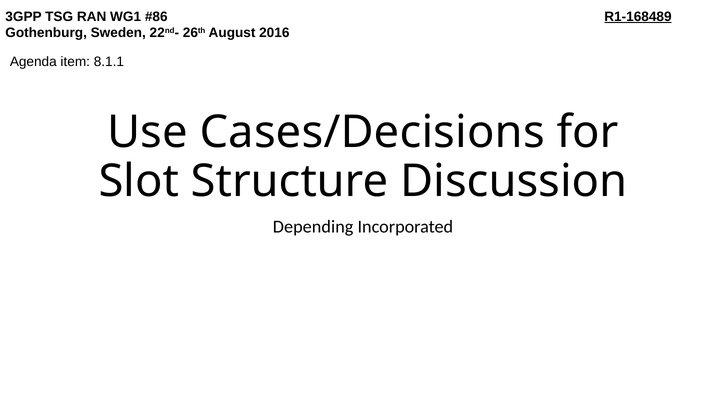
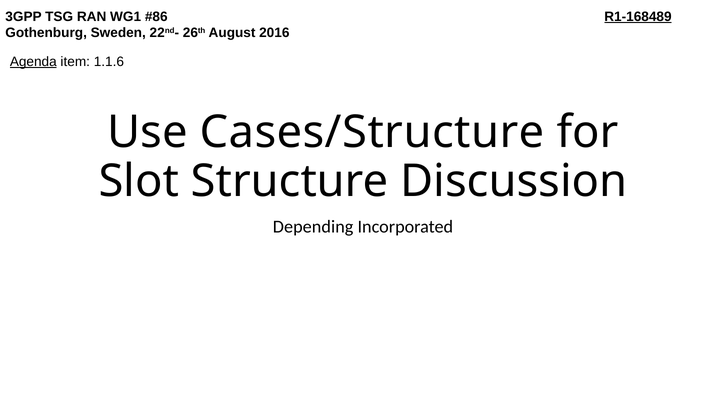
Agenda underline: none -> present
8.1.1: 8.1.1 -> 1.1.6
Cases/Decisions: Cases/Decisions -> Cases/Structure
